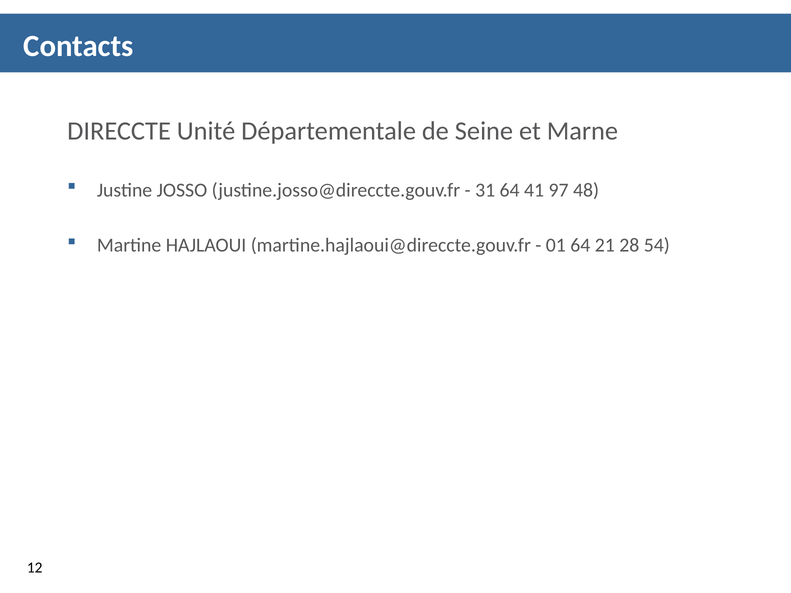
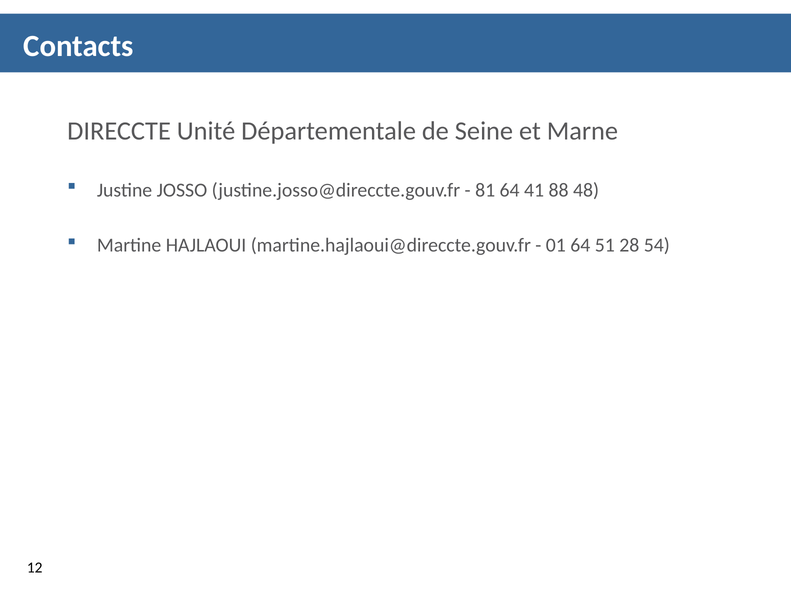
31: 31 -> 81
97: 97 -> 88
21: 21 -> 51
